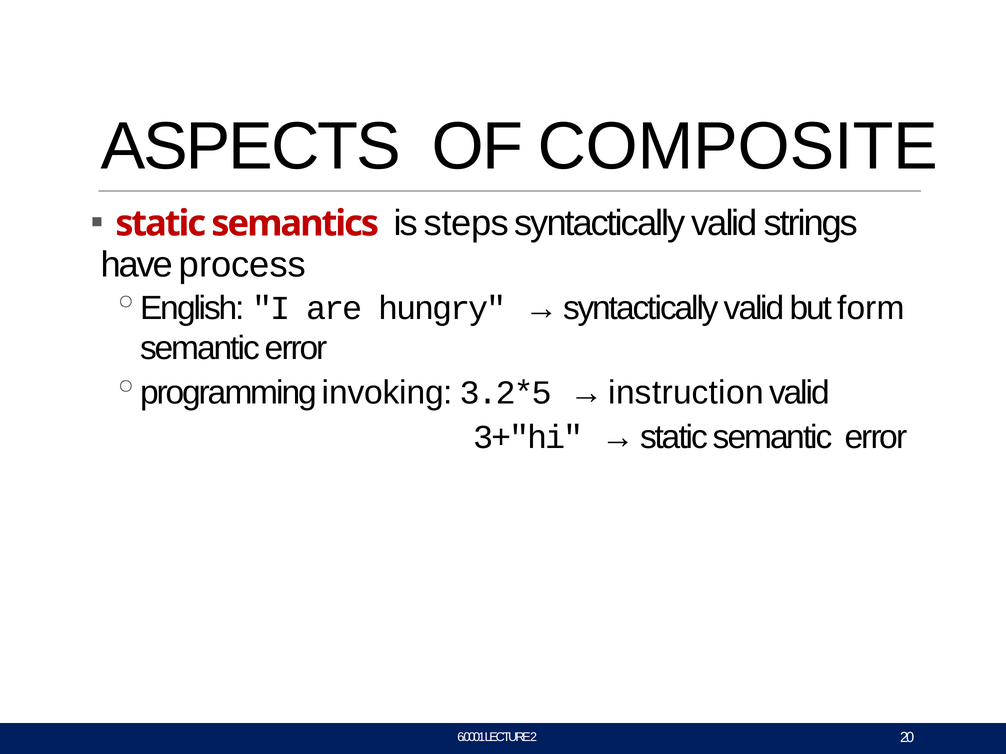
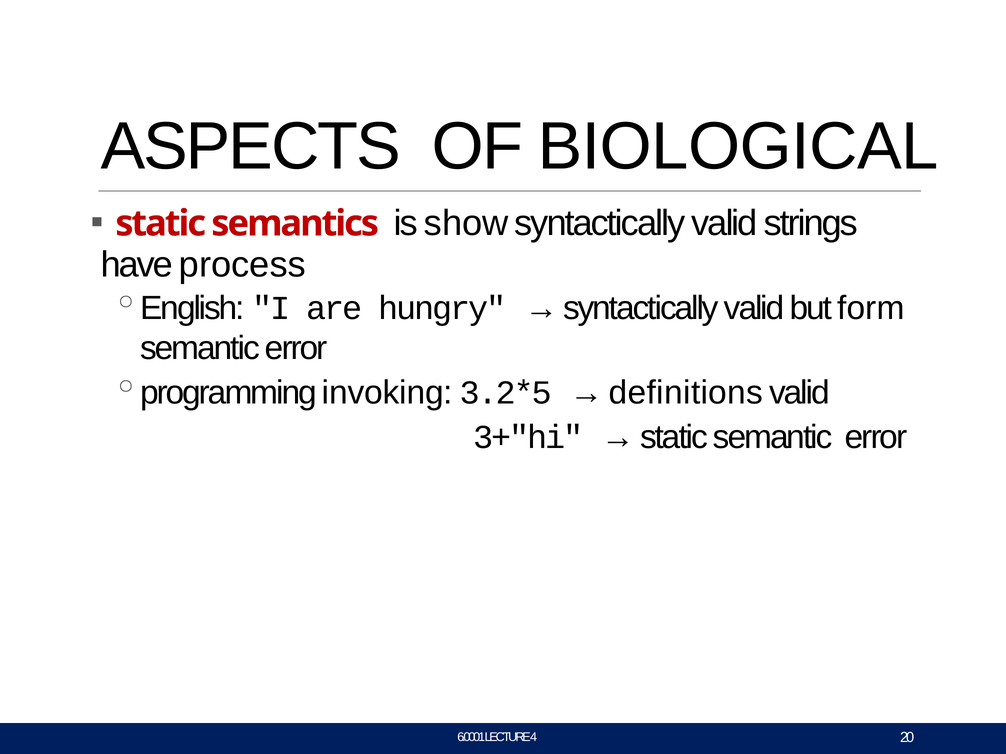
COMPOSITE: COMPOSITE -> BIOLOGICAL
steps: steps -> show
instruction: instruction -> definitions
2: 2 -> 4
